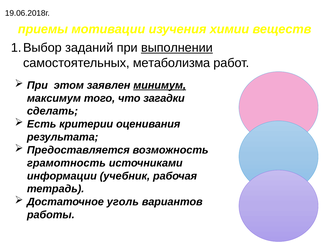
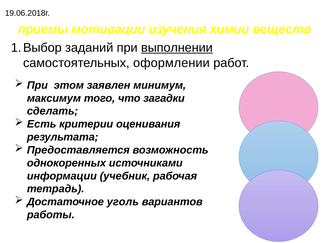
метаболизма: метаболизма -> оформлении
минимум underline: present -> none
грамотность: грамотность -> однокоренных
